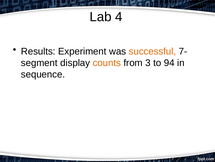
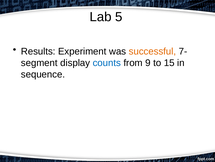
4: 4 -> 5
counts colour: orange -> blue
3: 3 -> 9
94: 94 -> 15
